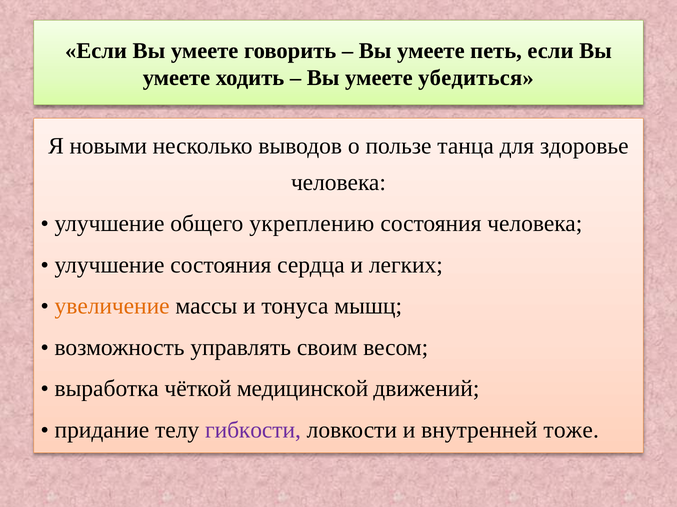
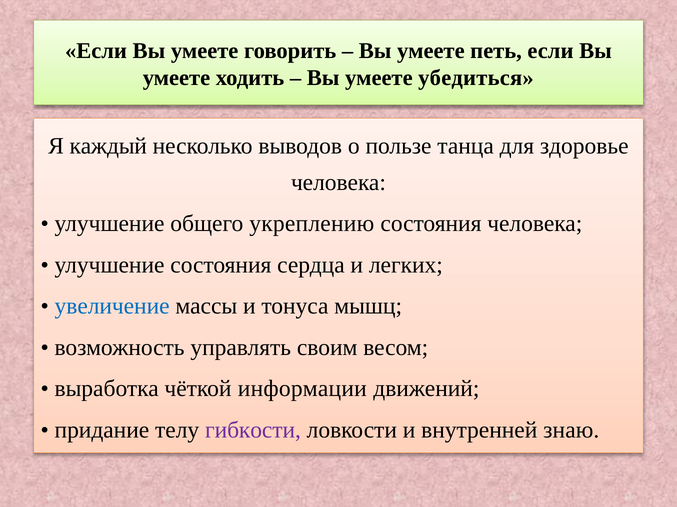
новыми: новыми -> каждый
увеличение colour: orange -> blue
медицинской: медицинской -> информации
тоже: тоже -> знаю
